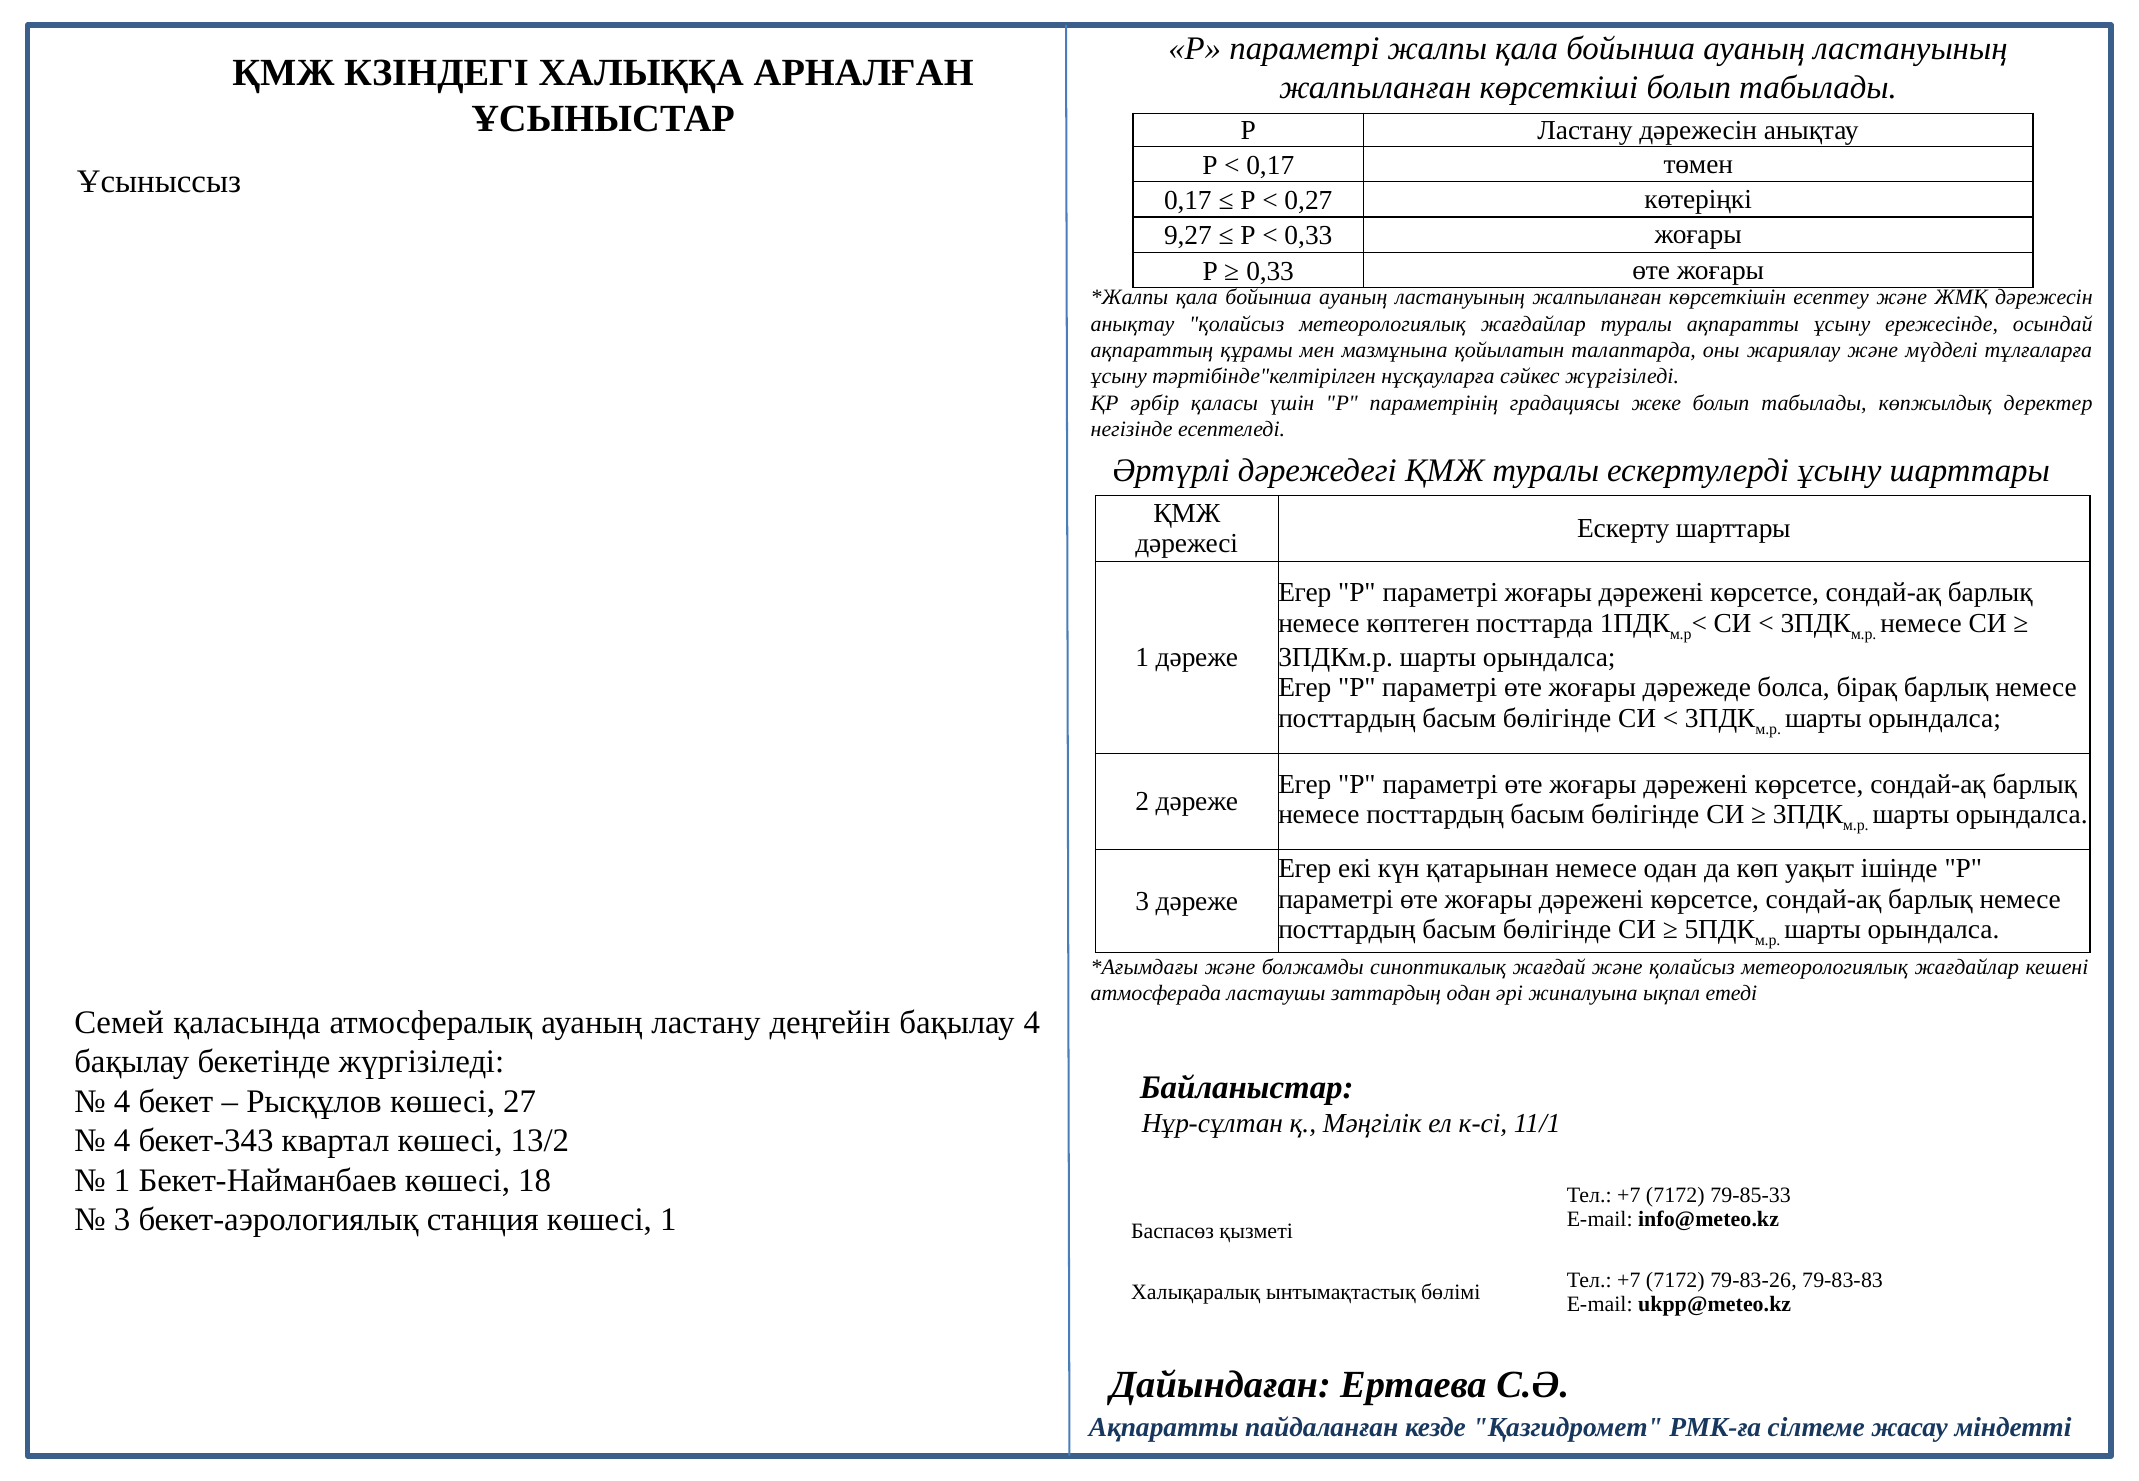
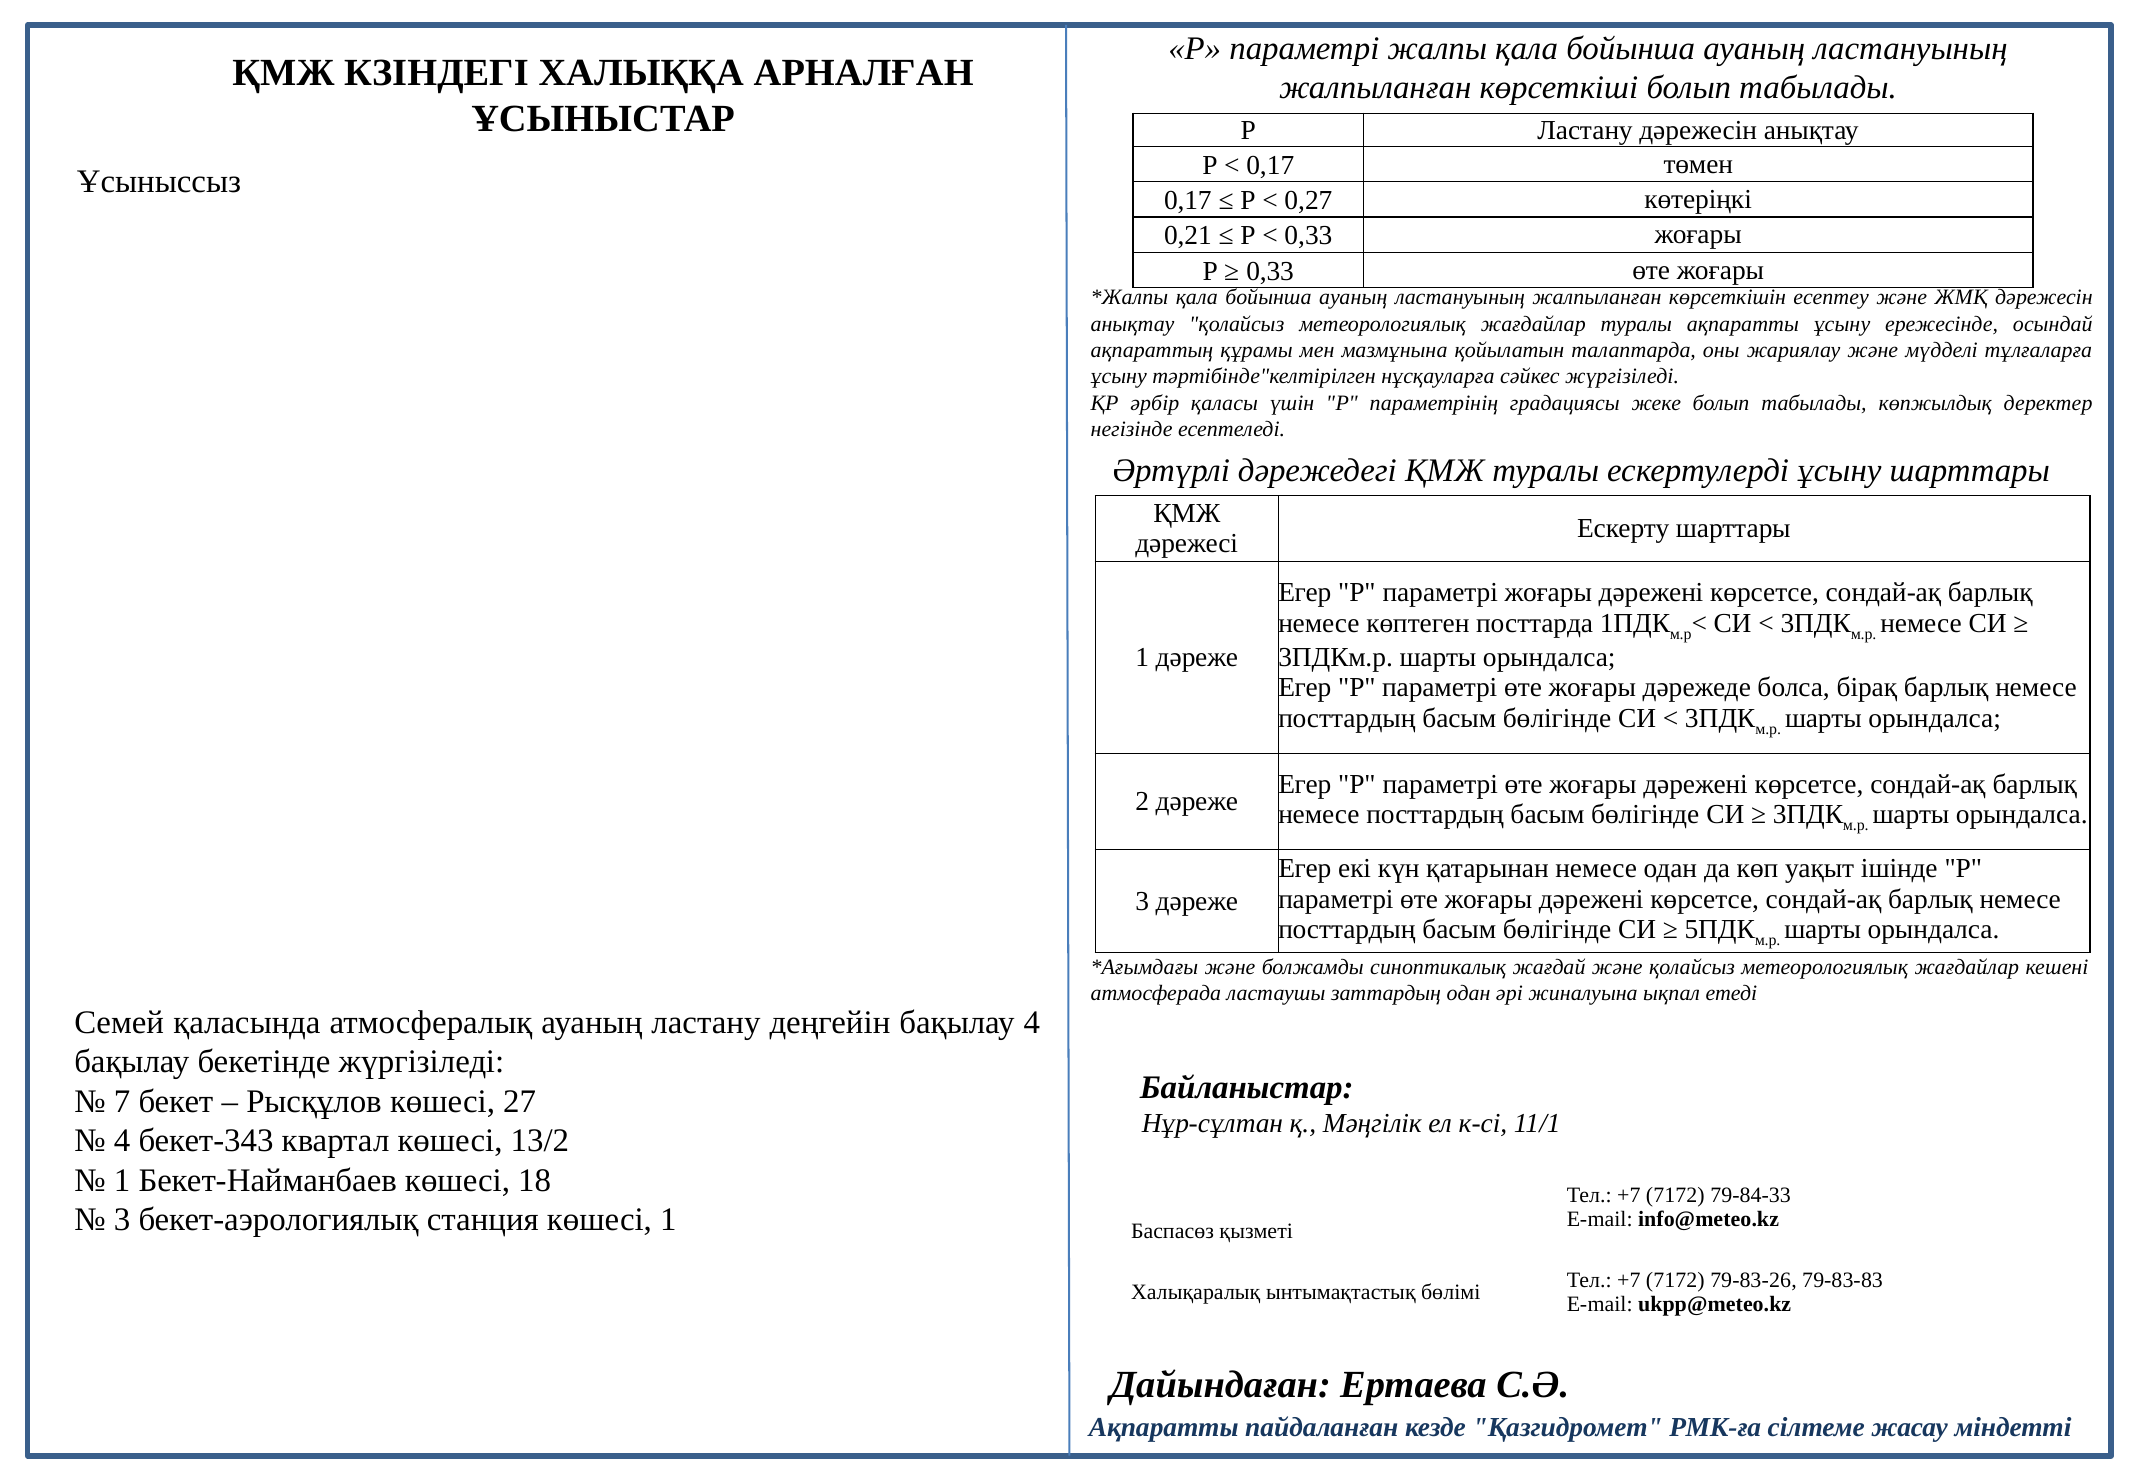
9,27: 9,27 -> 0,21
4 at (122, 1101): 4 -> 7
79-85-33: 79-85-33 -> 79-84-33
